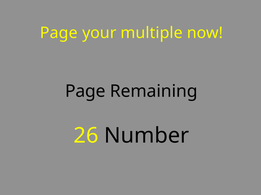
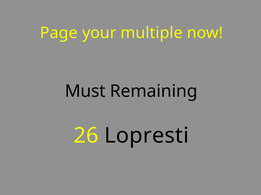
Page at (85, 91): Page -> Must
Number: Number -> Lopresti
